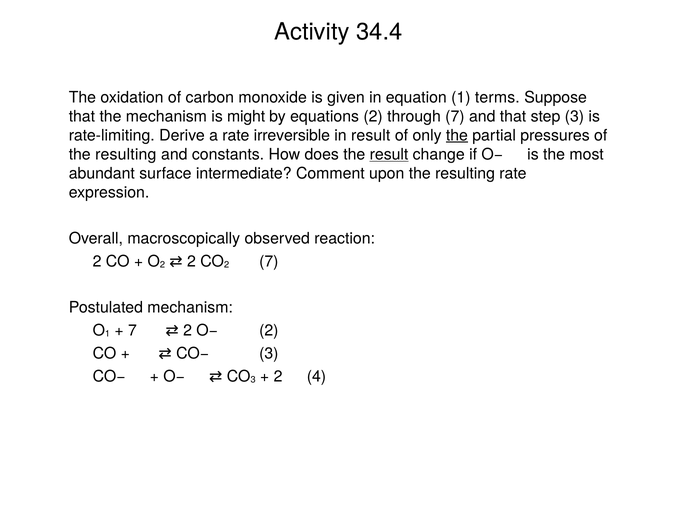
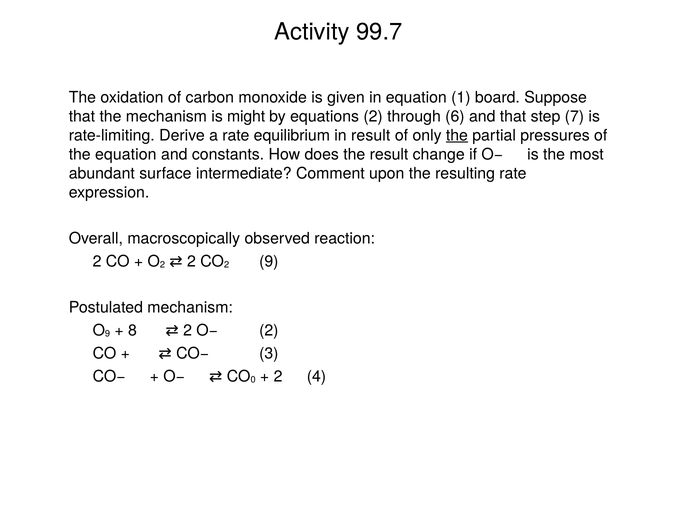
34.4: 34.4 -> 99.7
terms: terms -> board
through 7: 7 -> 6
step 3: 3 -> 7
irreversible: irreversible -> equilibrium
resulting at (126, 154): resulting -> equation
result at (389, 154) underline: present -> none
2 7: 7 -> 9
1 at (107, 334): 1 -> 9
7 at (132, 331): 7 -> 8
3 at (253, 380): 3 -> 0
